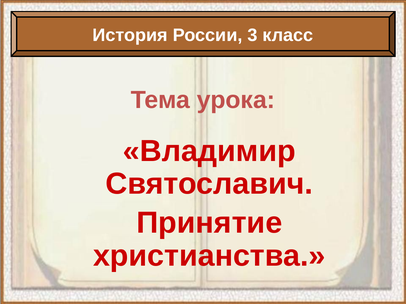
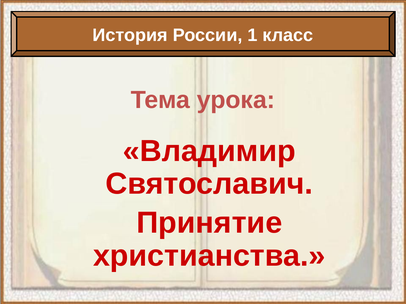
3: 3 -> 1
